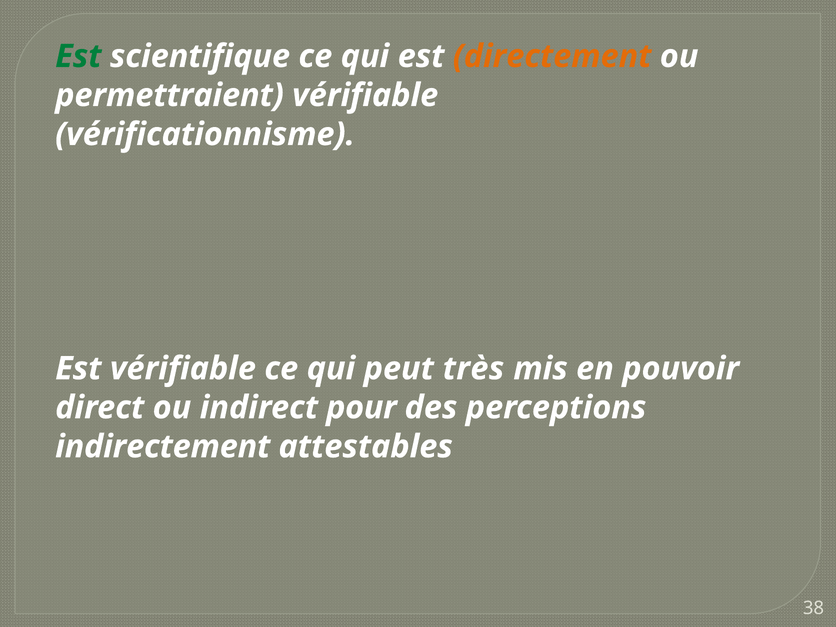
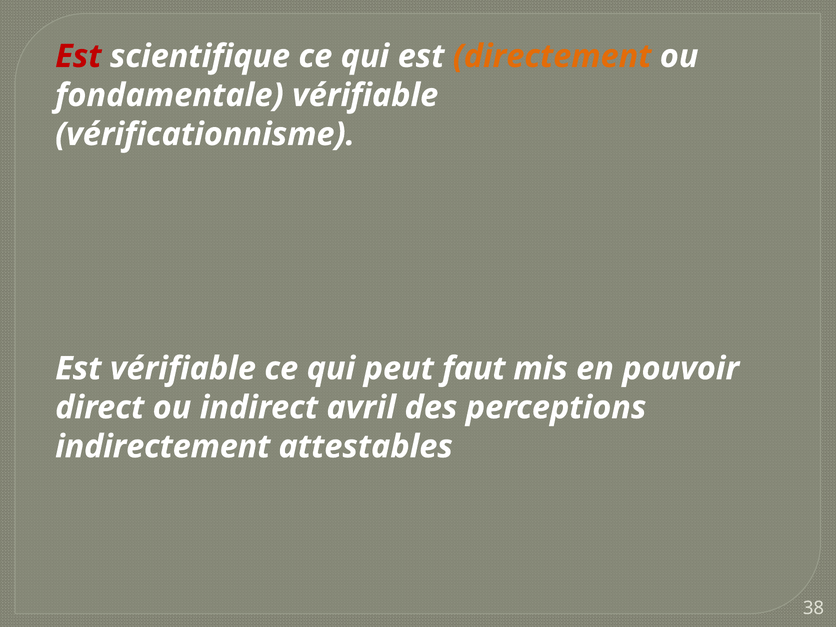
Est at (78, 56) colour: green -> red
permettraient: permettraient -> fondamentale
très: très -> faut
pour: pour -> avril
